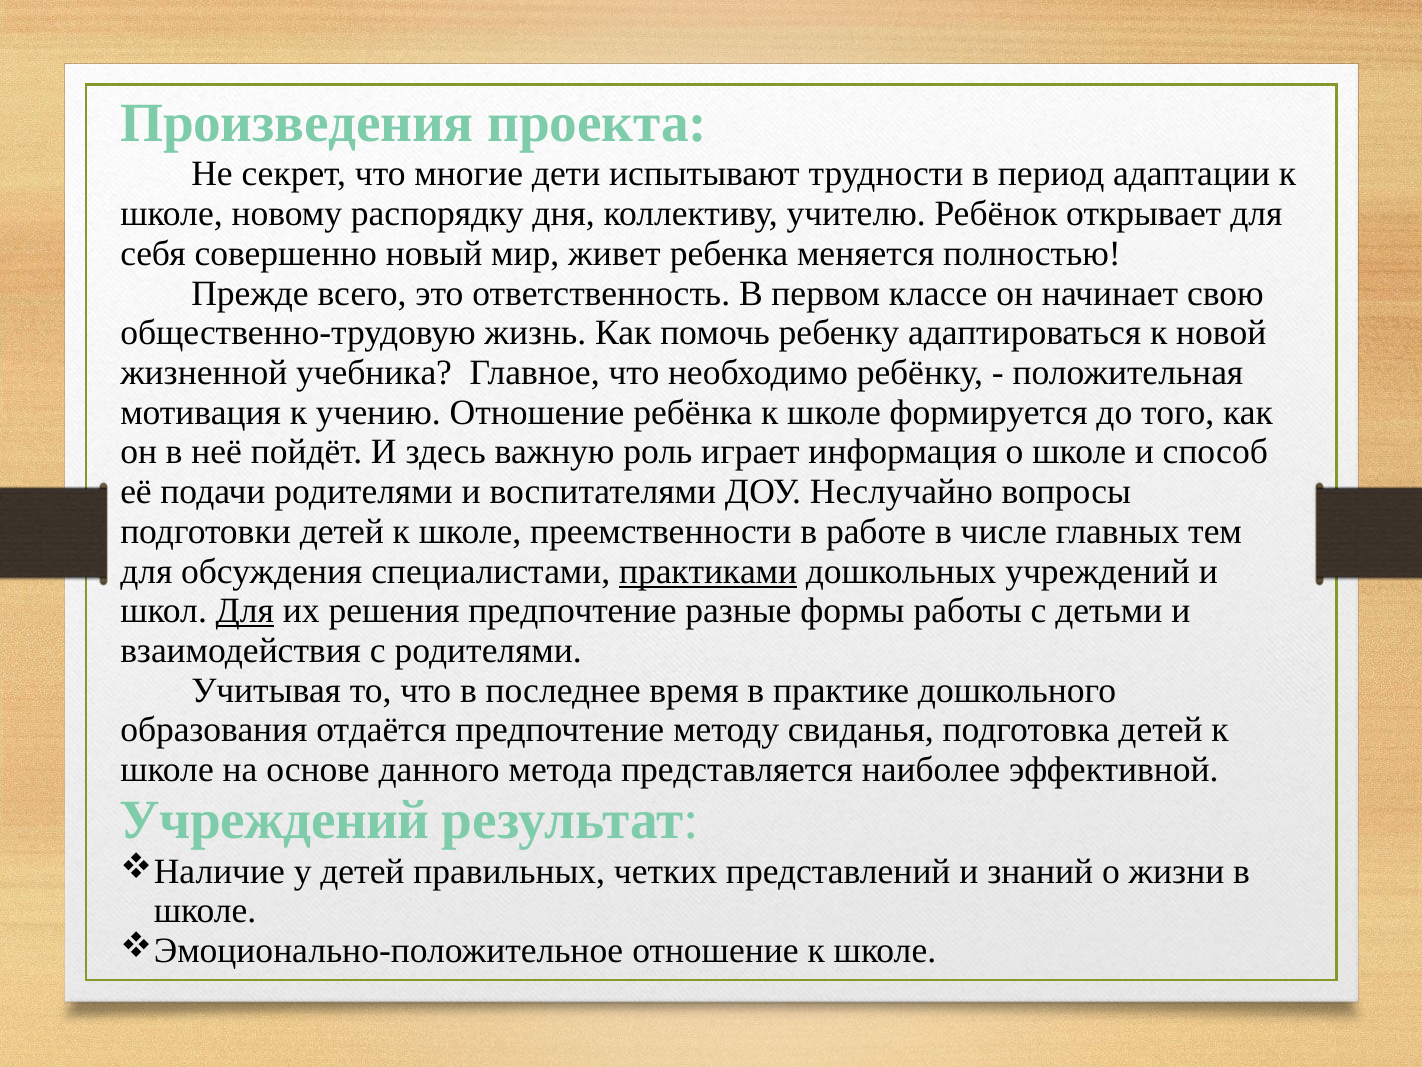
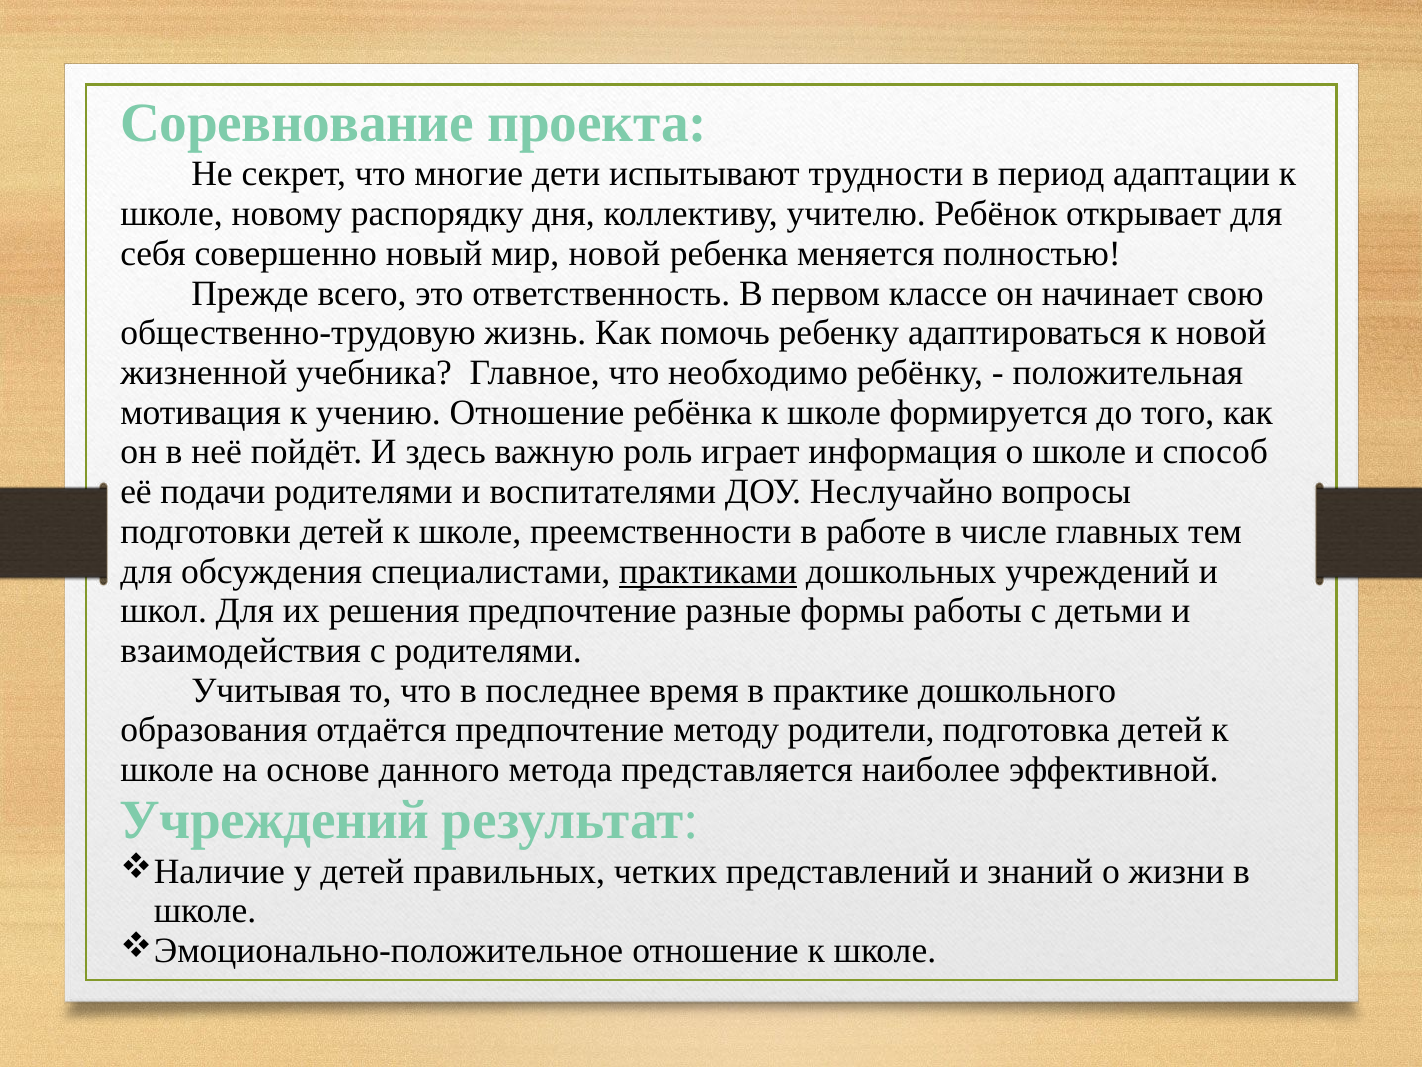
Произведения: Произведения -> Соревнование
мир живет: живет -> новой
Для at (245, 611) underline: present -> none
свиданья: свиданья -> родители
